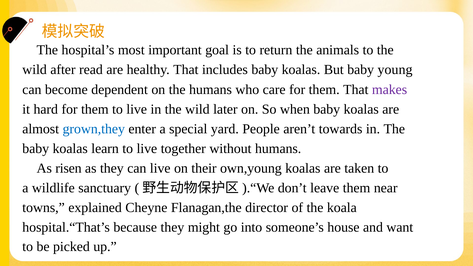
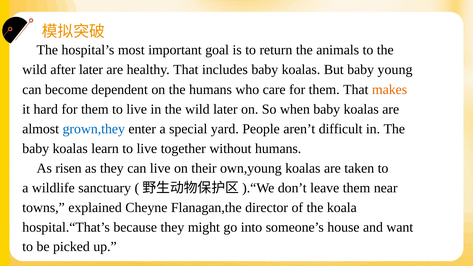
after read: read -> later
makes colour: purple -> orange
towards: towards -> difficult
